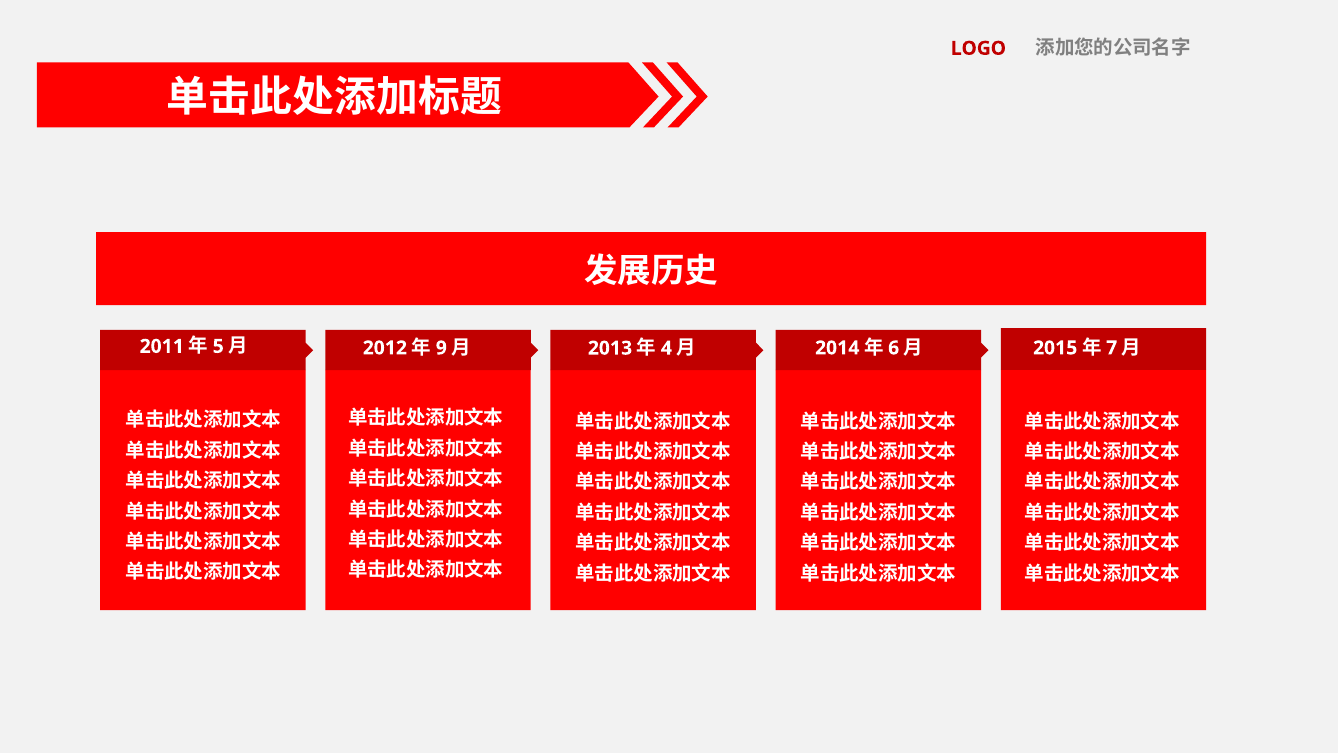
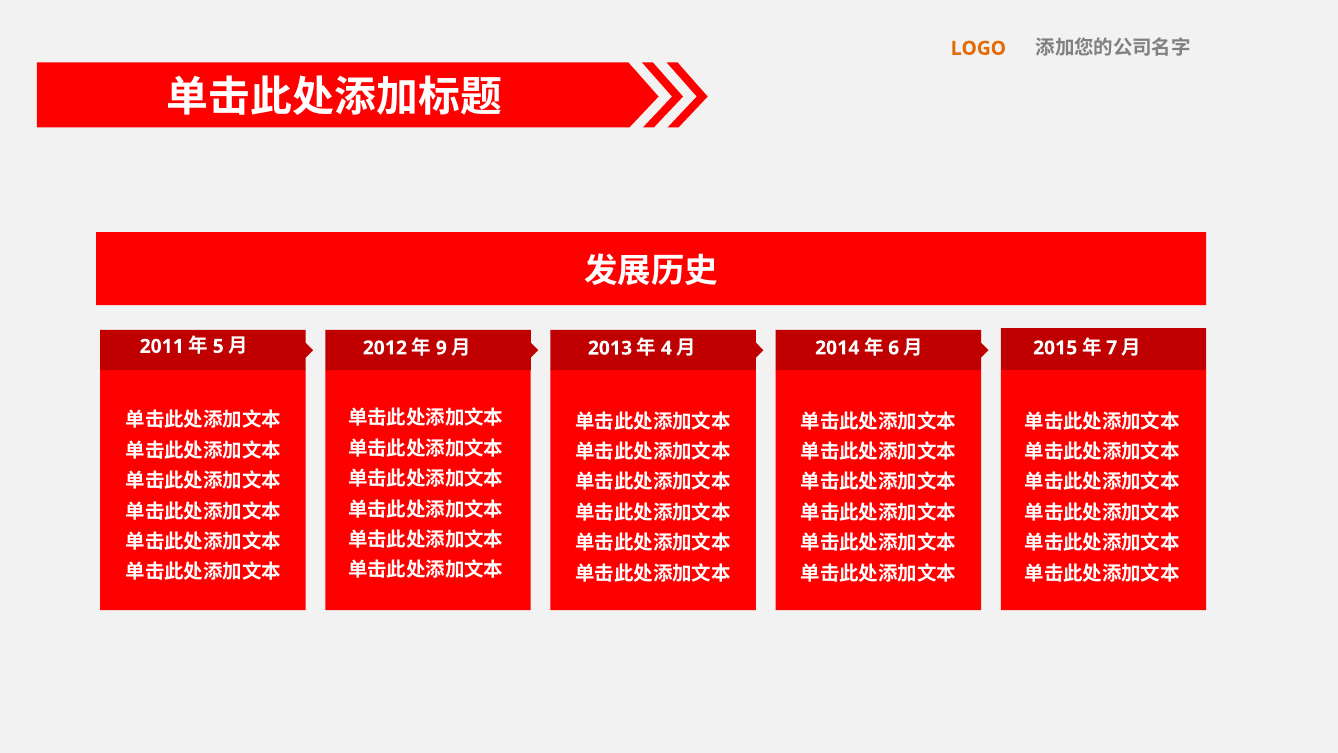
LOGO colour: red -> orange
